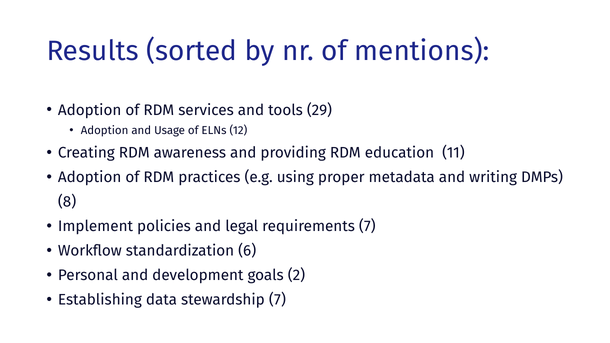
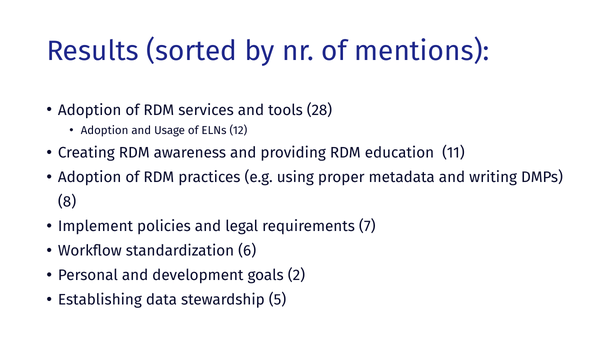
29: 29 -> 28
stewardship 7: 7 -> 5
